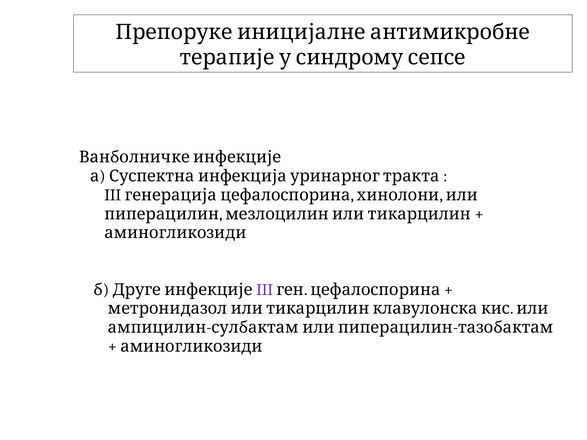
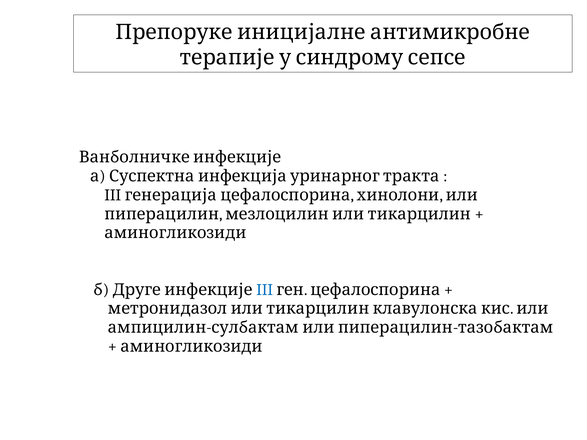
III at (265, 290) colour: purple -> blue
